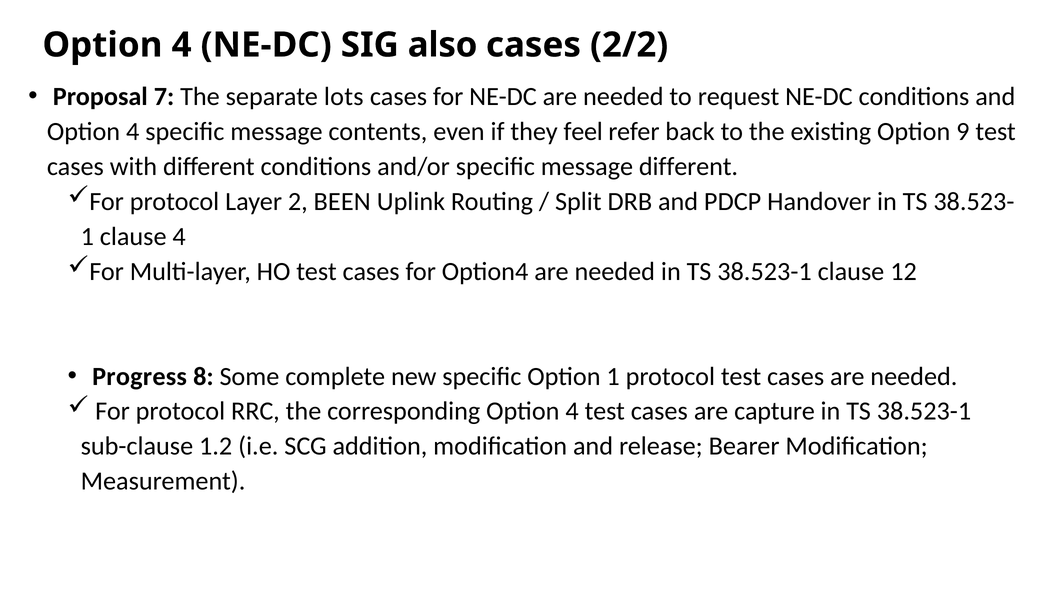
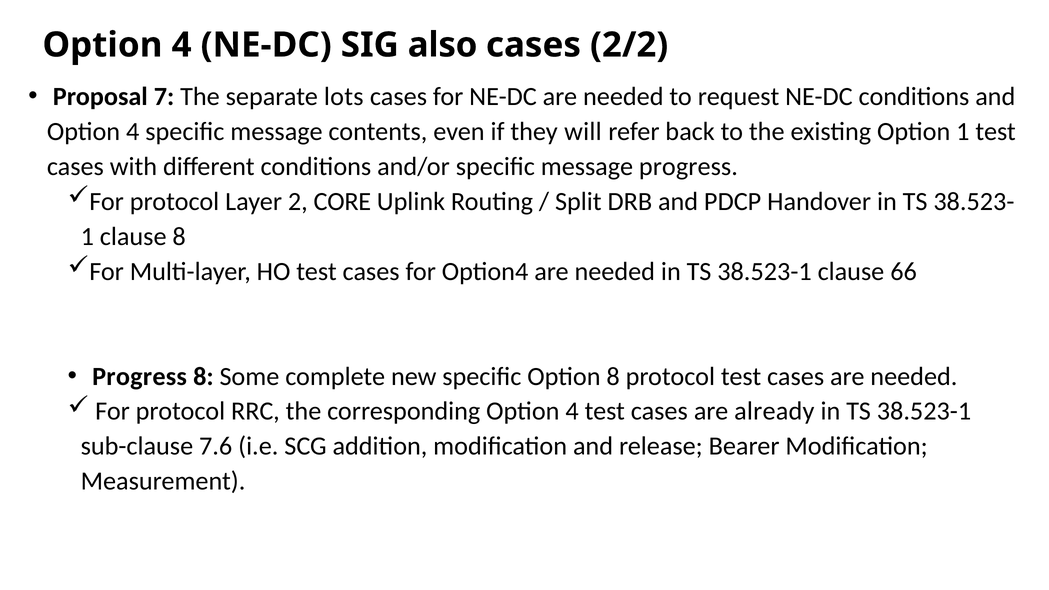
feel: feel -> will
Option 9: 9 -> 1
message different: different -> progress
BEEN: BEEN -> CORE
clause 4: 4 -> 8
12: 12 -> 66
Option 1: 1 -> 8
capture: capture -> already
1.2: 1.2 -> 7.6
